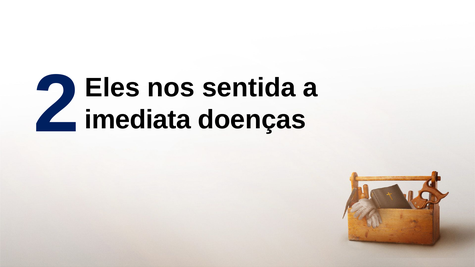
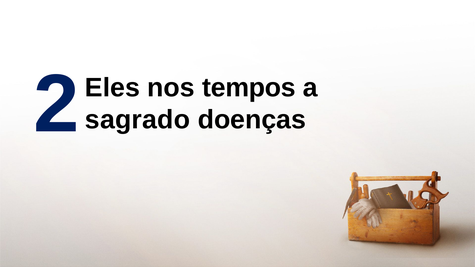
sentida: sentida -> tempos
imediata: imediata -> sagrado
